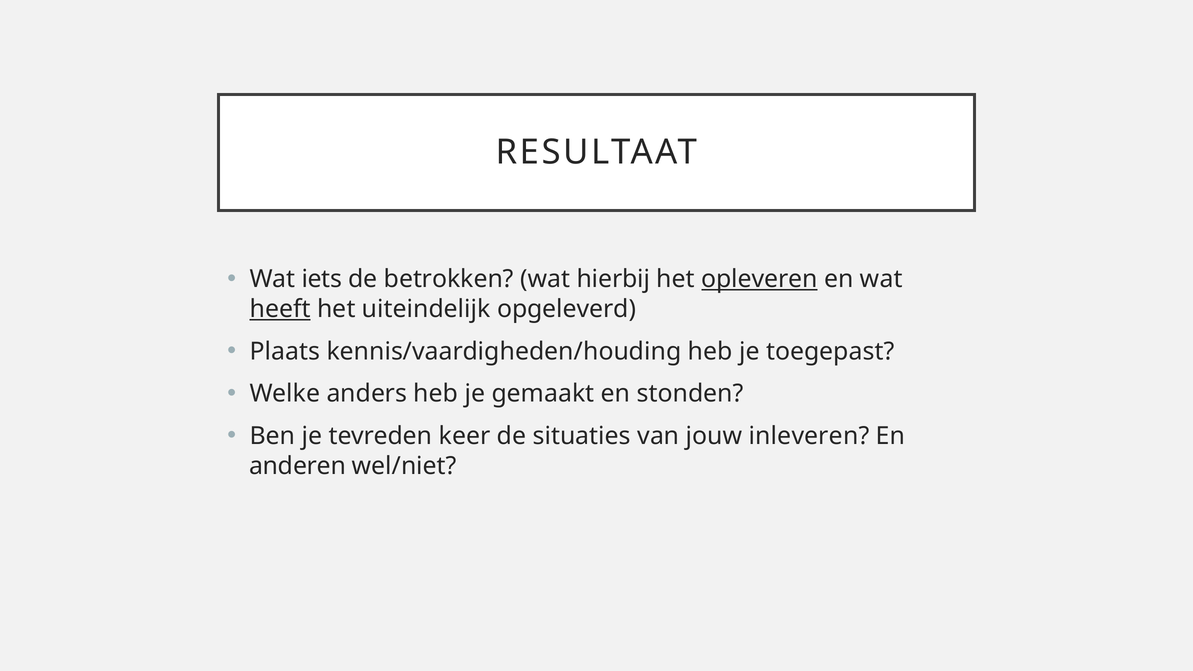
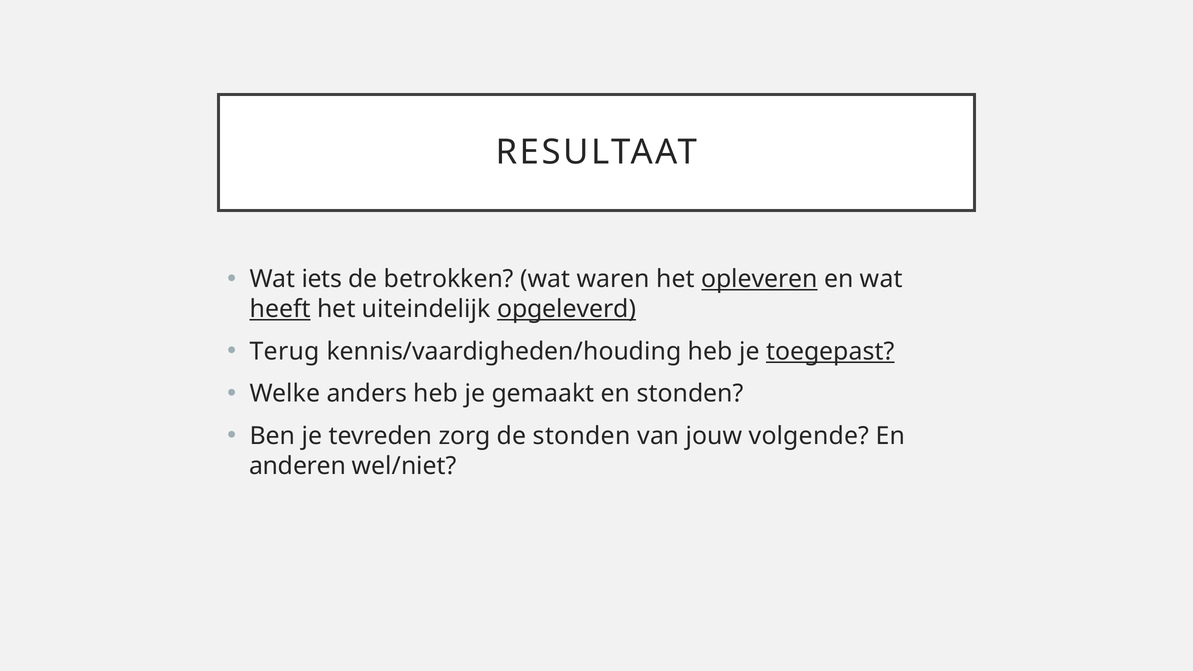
hierbij: hierbij -> waren
opgeleverd underline: none -> present
Plaats: Plaats -> Terug
toegepast underline: none -> present
keer: keer -> zorg
de situaties: situaties -> stonden
inleveren: inleveren -> volgende
